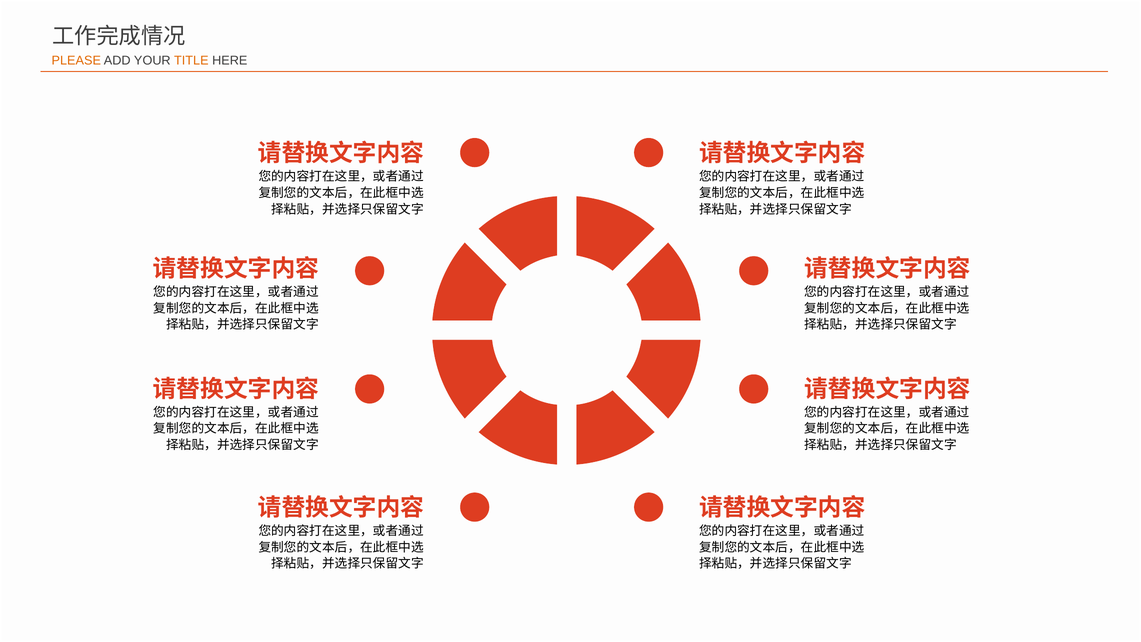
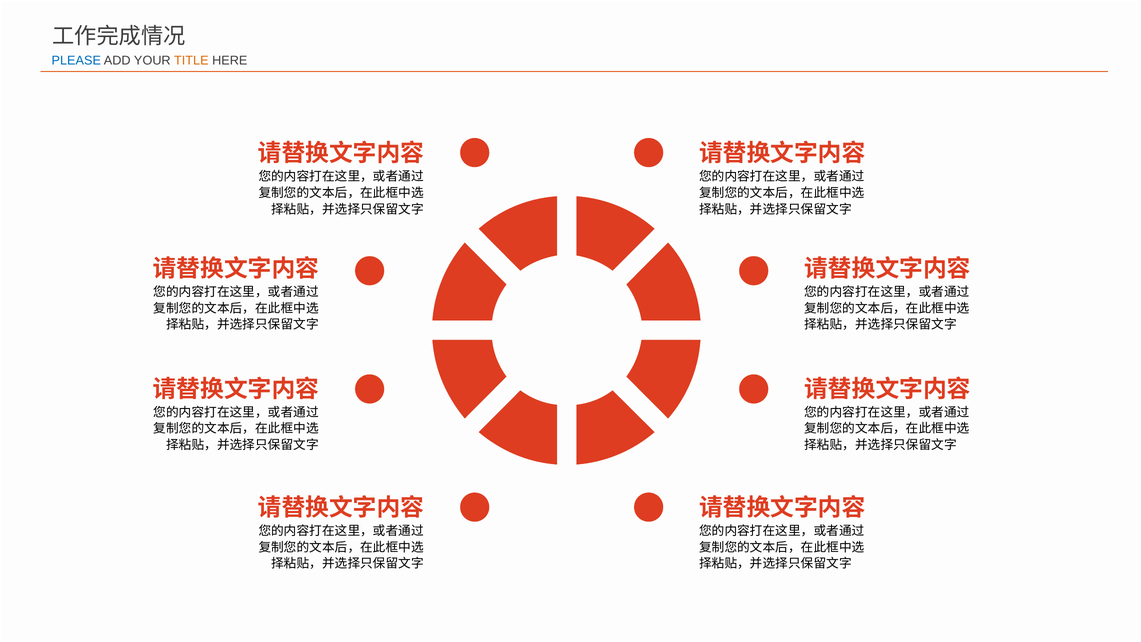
PLEASE colour: orange -> blue
